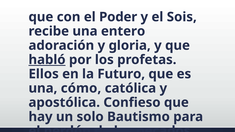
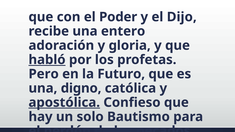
Sois: Sois -> Dijo
Ellos: Ellos -> Pero
cómo: cómo -> digno
apostólica underline: none -> present
